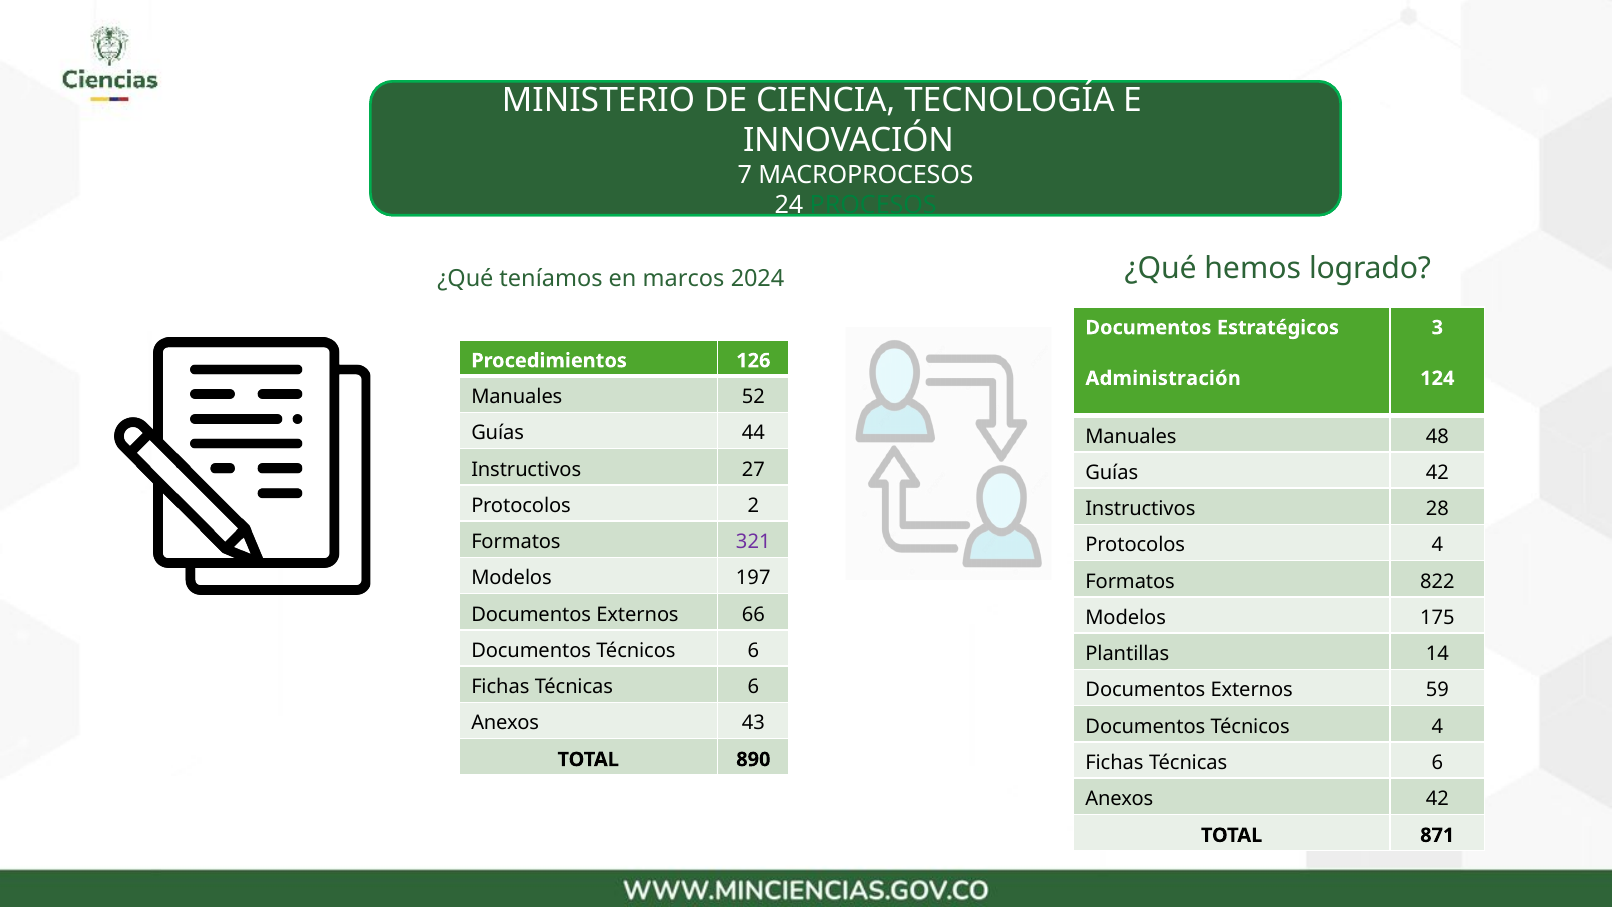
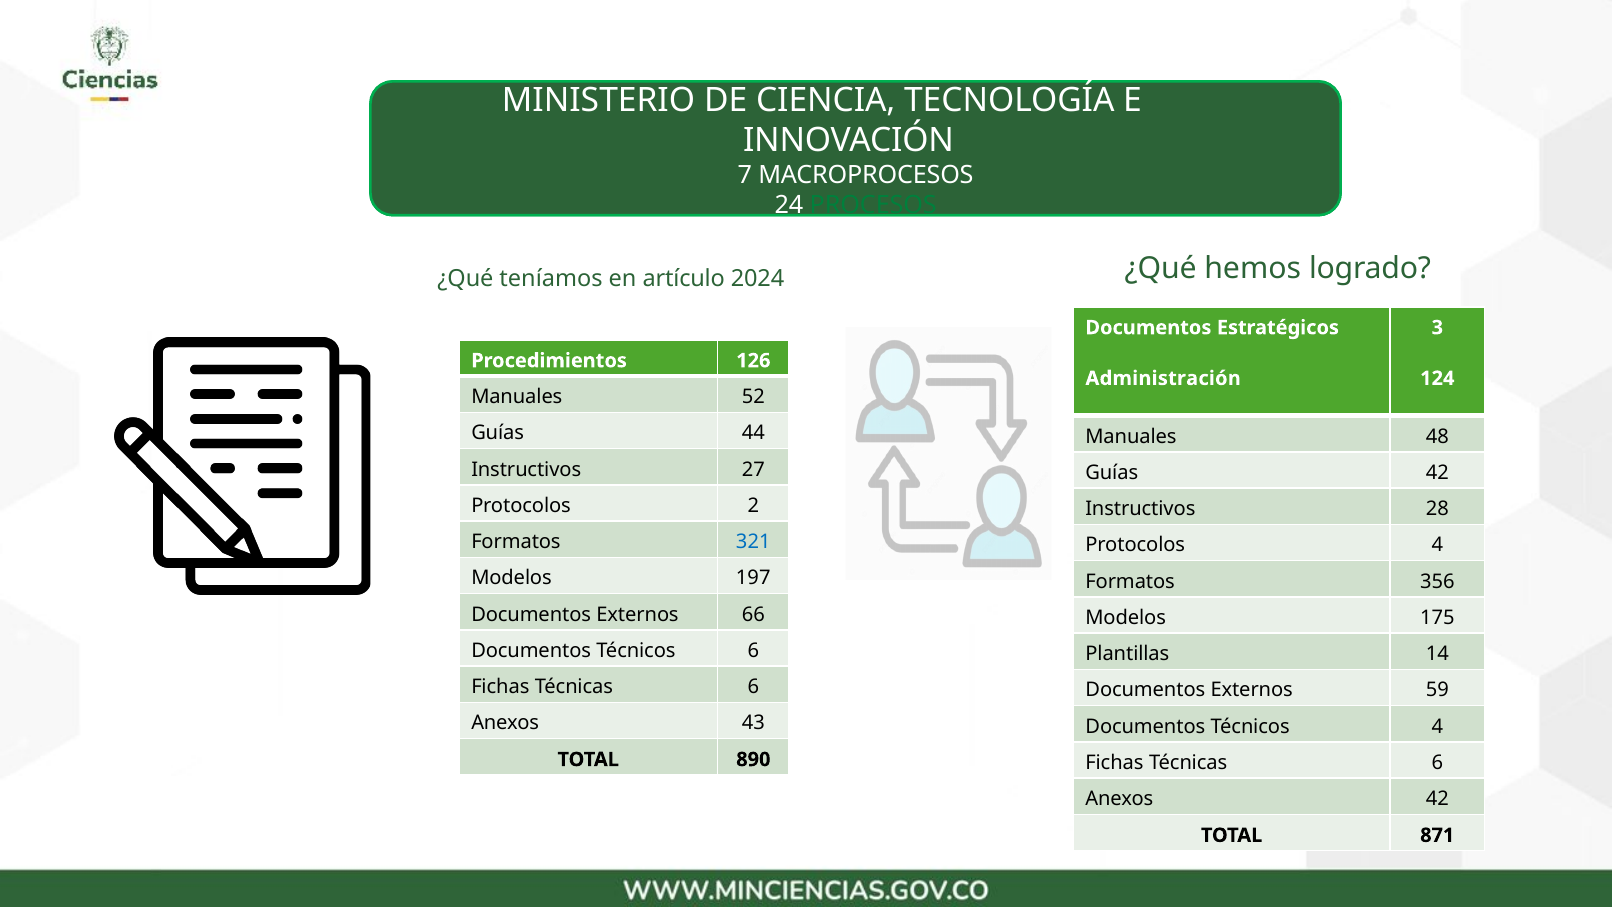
marcos: marcos -> artículo
321 colour: purple -> blue
822: 822 -> 356
